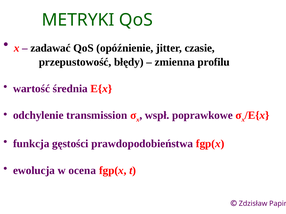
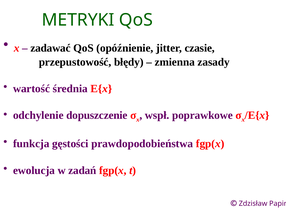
profilu: profilu -> zasady
transmission: transmission -> dopuszczenie
ocena: ocena -> zadań
